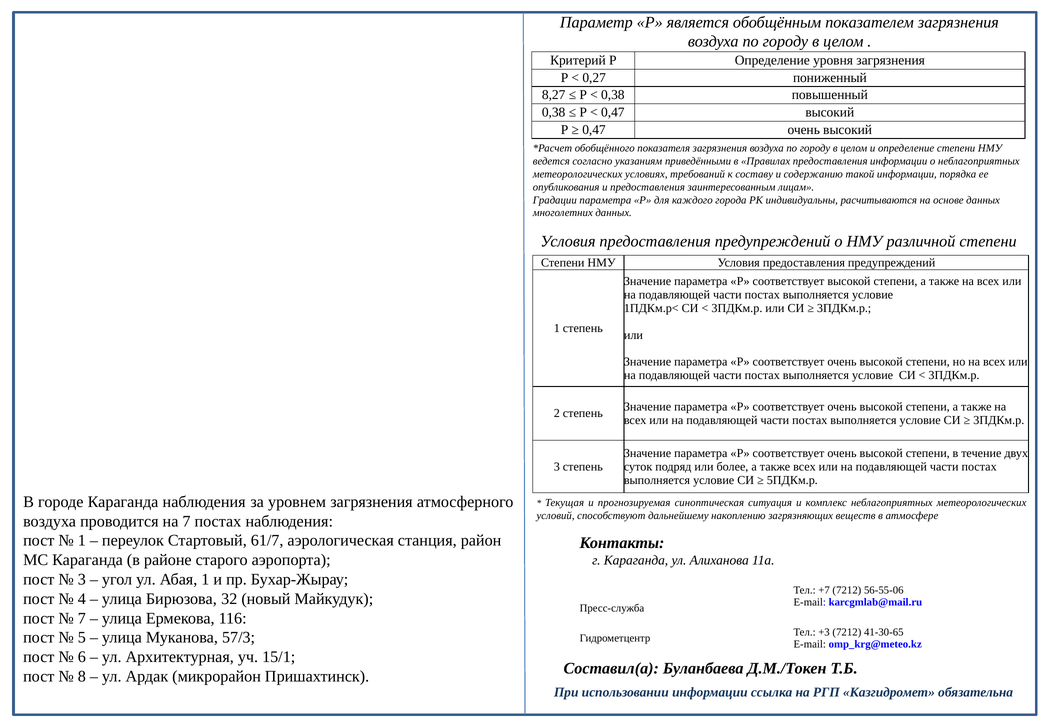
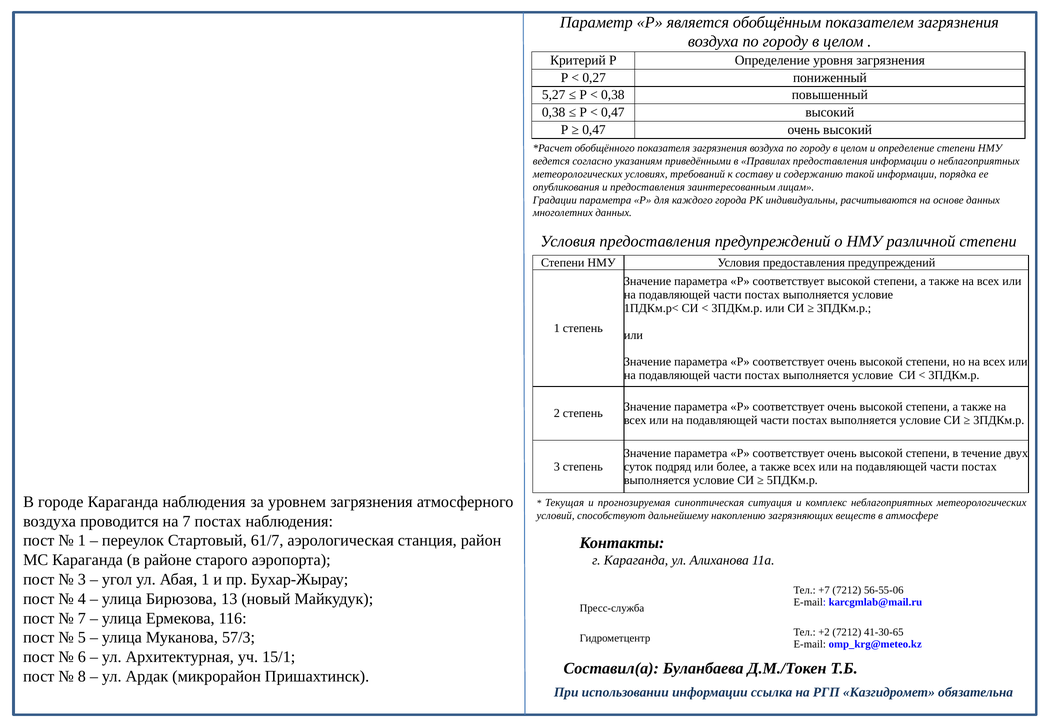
8,27: 8,27 -> 5,27
32: 32 -> 13
+3: +3 -> +2
